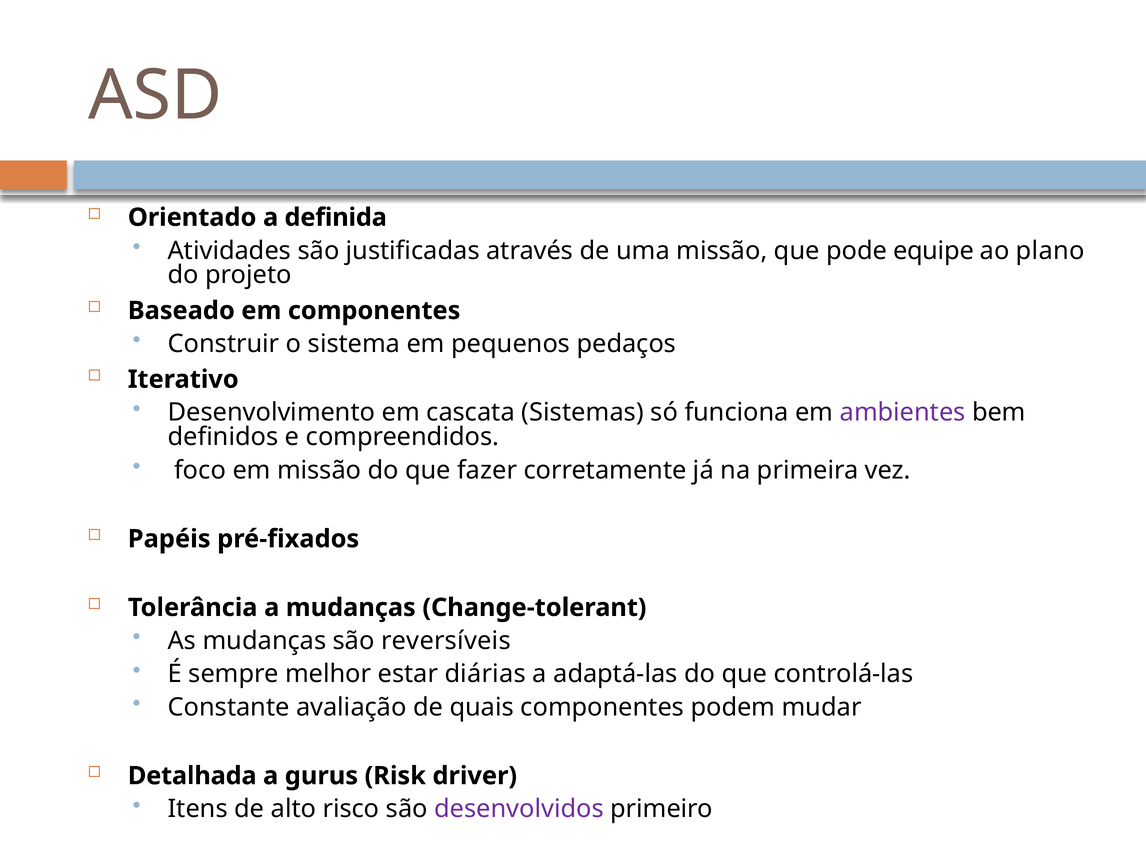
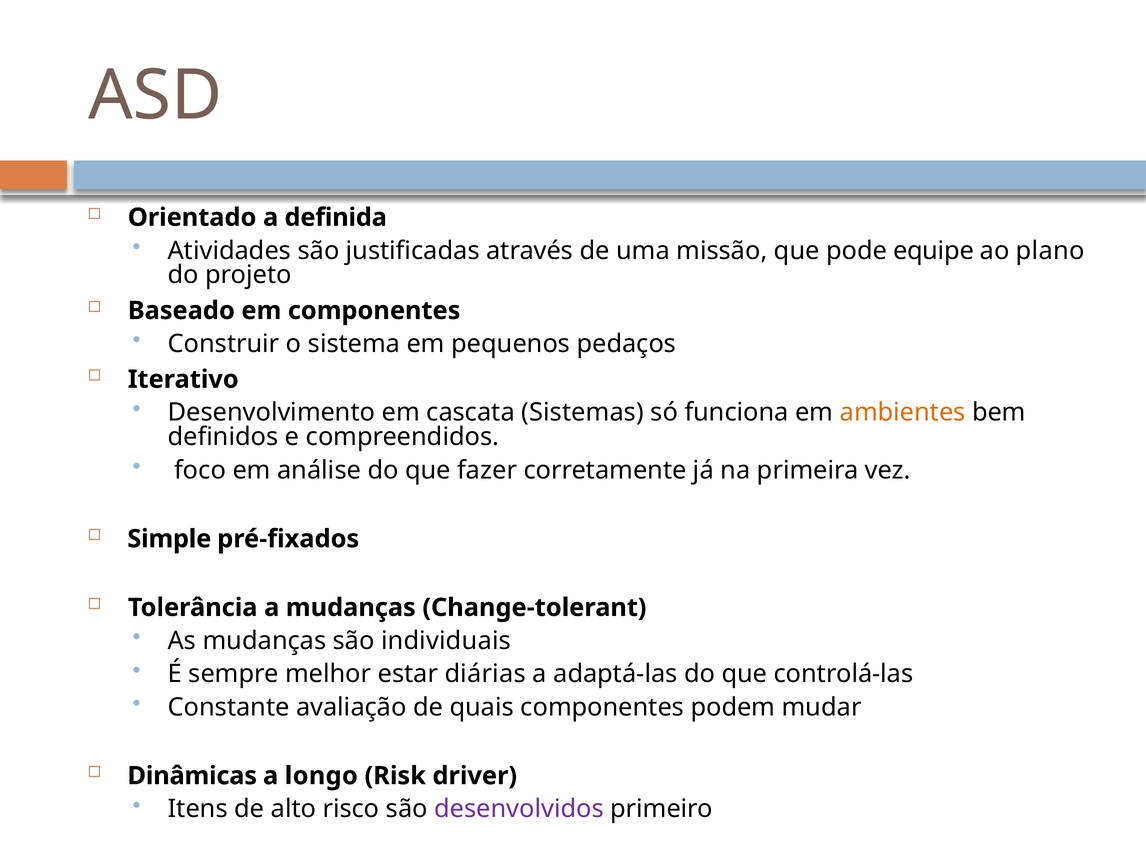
ambientes colour: purple -> orange
em missão: missão -> análise
Papéis: Papéis -> Simple
reversíveis: reversíveis -> individuais
Detalhada: Detalhada -> Dinâmicas
gurus: gurus -> longo
